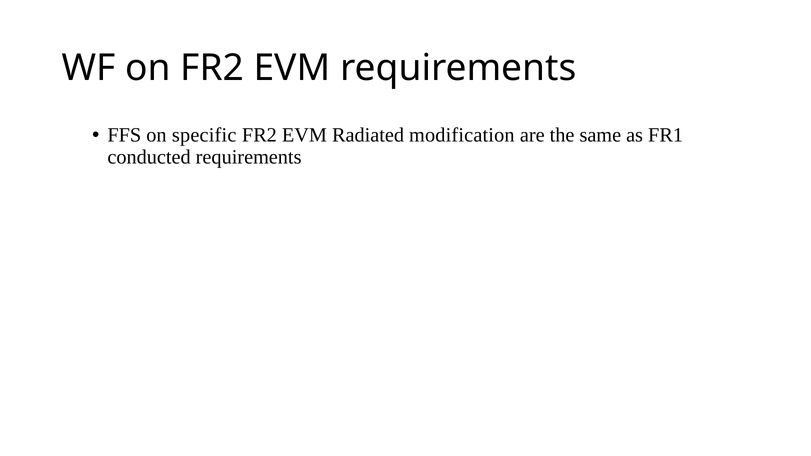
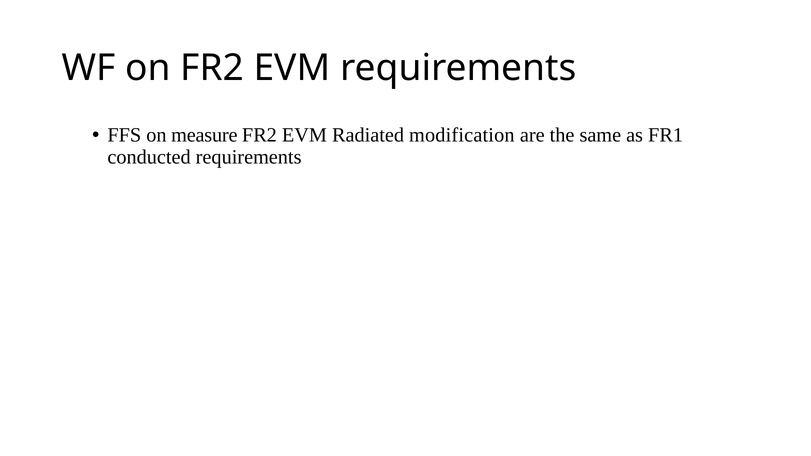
specific: specific -> measure
